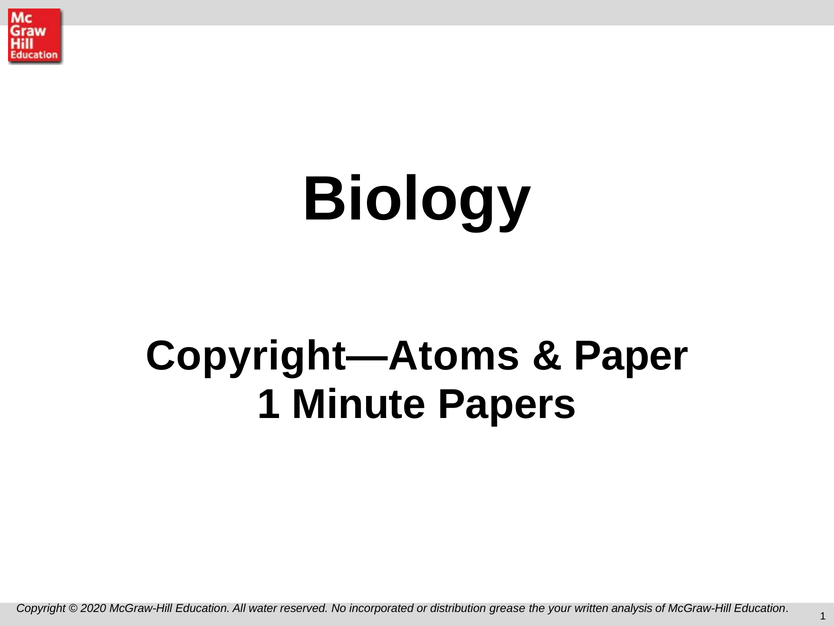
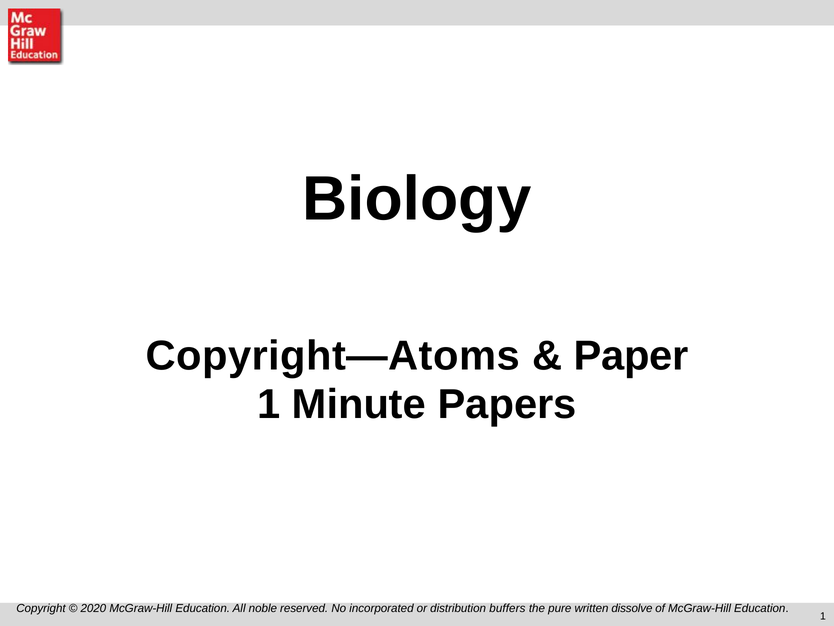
water: water -> noble
grease: grease -> buffers
your: your -> pure
analysis: analysis -> dissolve
